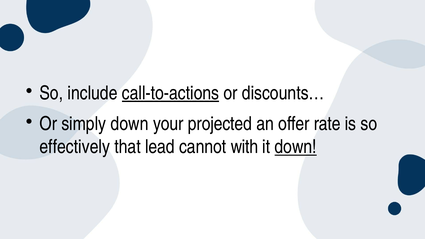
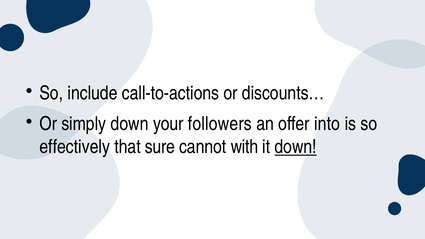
call-to-actions underline: present -> none
projected: projected -> followers
rate: rate -> into
lead: lead -> sure
